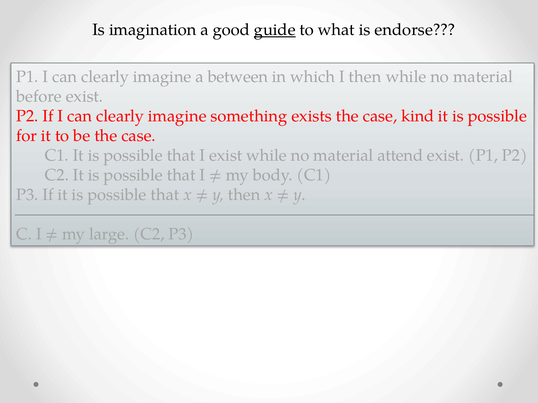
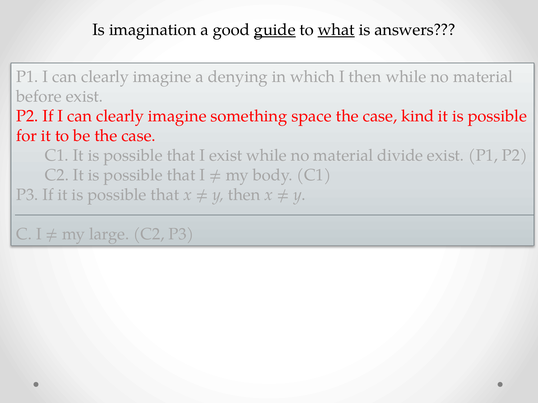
what underline: none -> present
endorse: endorse -> answers
between: between -> denying
exists: exists -> space
attend: attend -> divide
